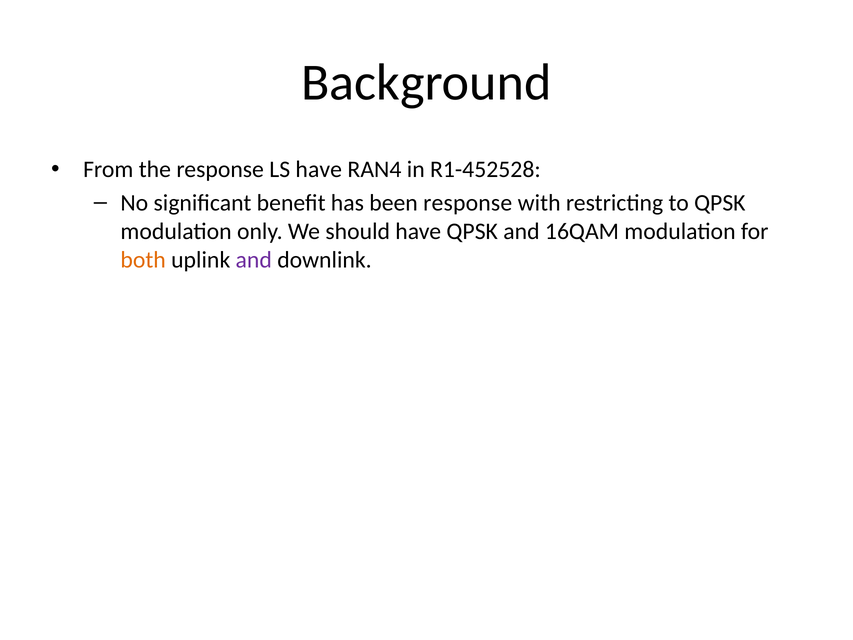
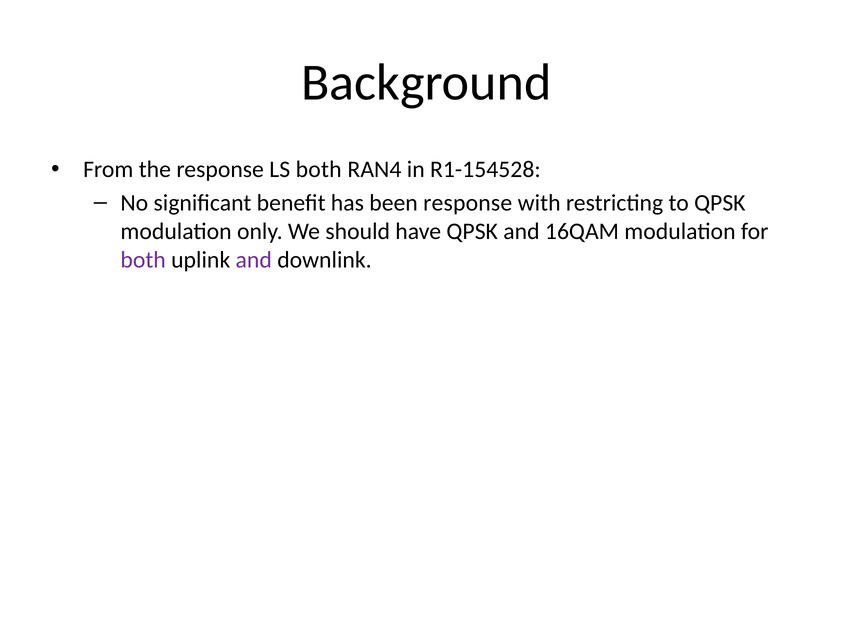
LS have: have -> both
R1-452528: R1-452528 -> R1-154528
both at (143, 260) colour: orange -> purple
